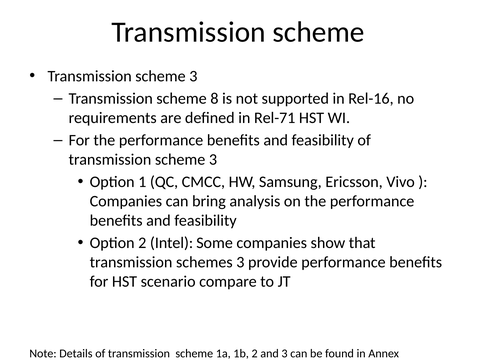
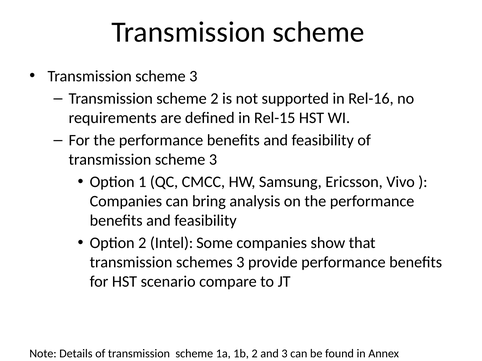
scheme 8: 8 -> 2
Rel-71: Rel-71 -> Rel-15
